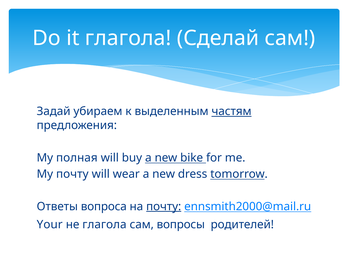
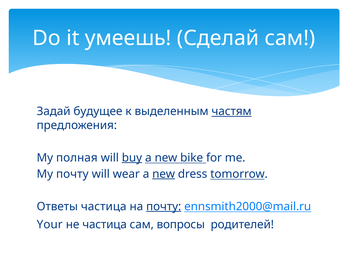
it глагола: глагола -> умеешь
убираем: убираем -> будущее
buy underline: none -> present
new at (164, 174) underline: none -> present
Ответы вопроса: вопроса -> частица
не глагола: глагола -> частица
